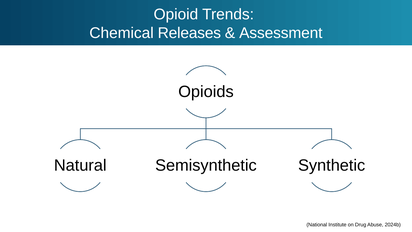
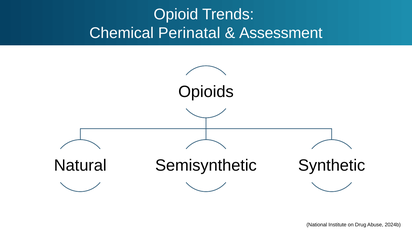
Releases: Releases -> Perinatal
